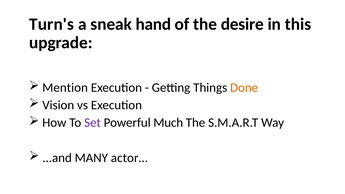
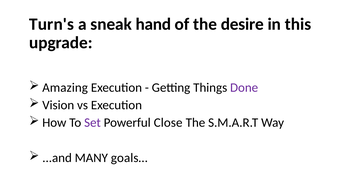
Mention: Mention -> Amazing
Done colour: orange -> purple
Much: Much -> Close
actor…: actor… -> goals…
